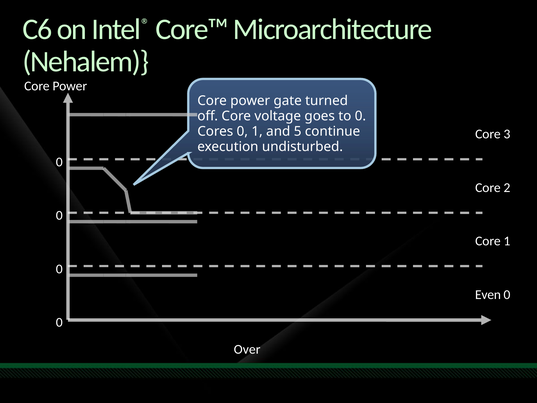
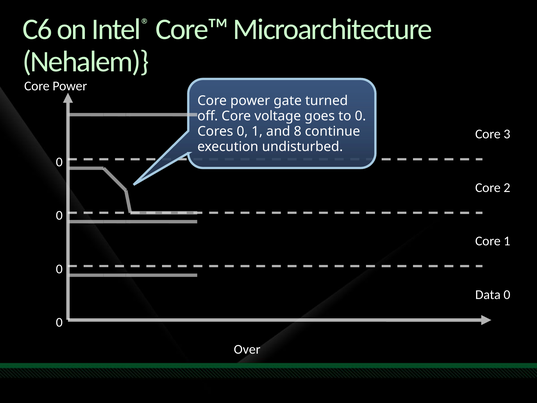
5: 5 -> 8
Even: Even -> Data
